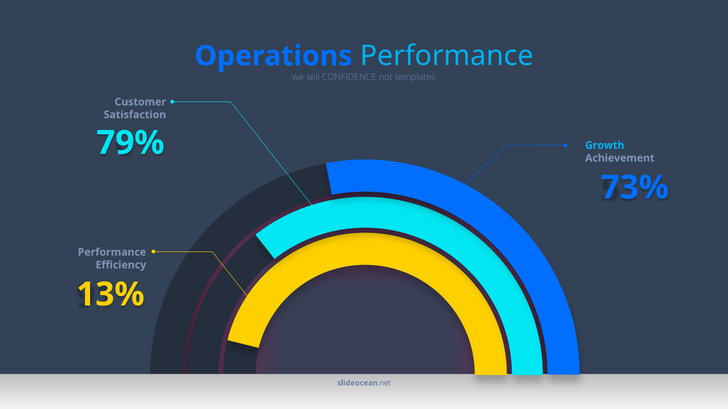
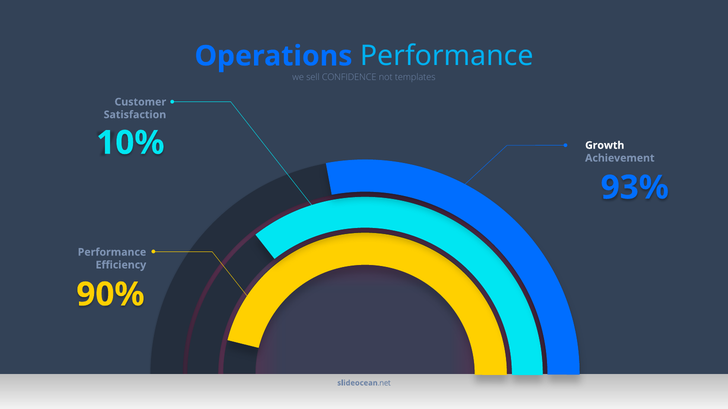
79%: 79% -> 10%
Growth colour: light blue -> white
73%: 73% -> 93%
13%: 13% -> 90%
